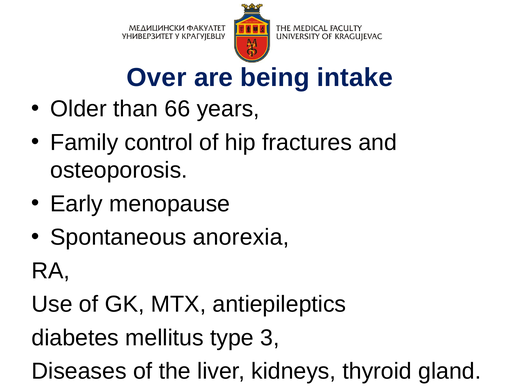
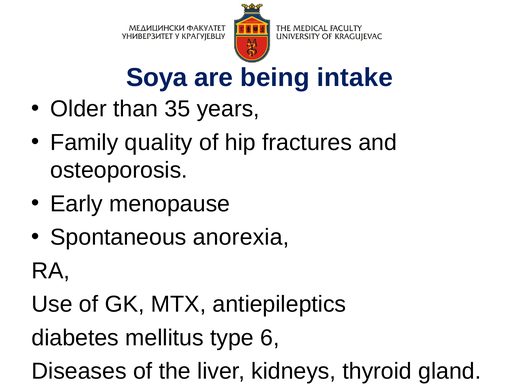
Over: Over -> Soya
66: 66 -> 35
control: control -> quality
3: 3 -> 6
